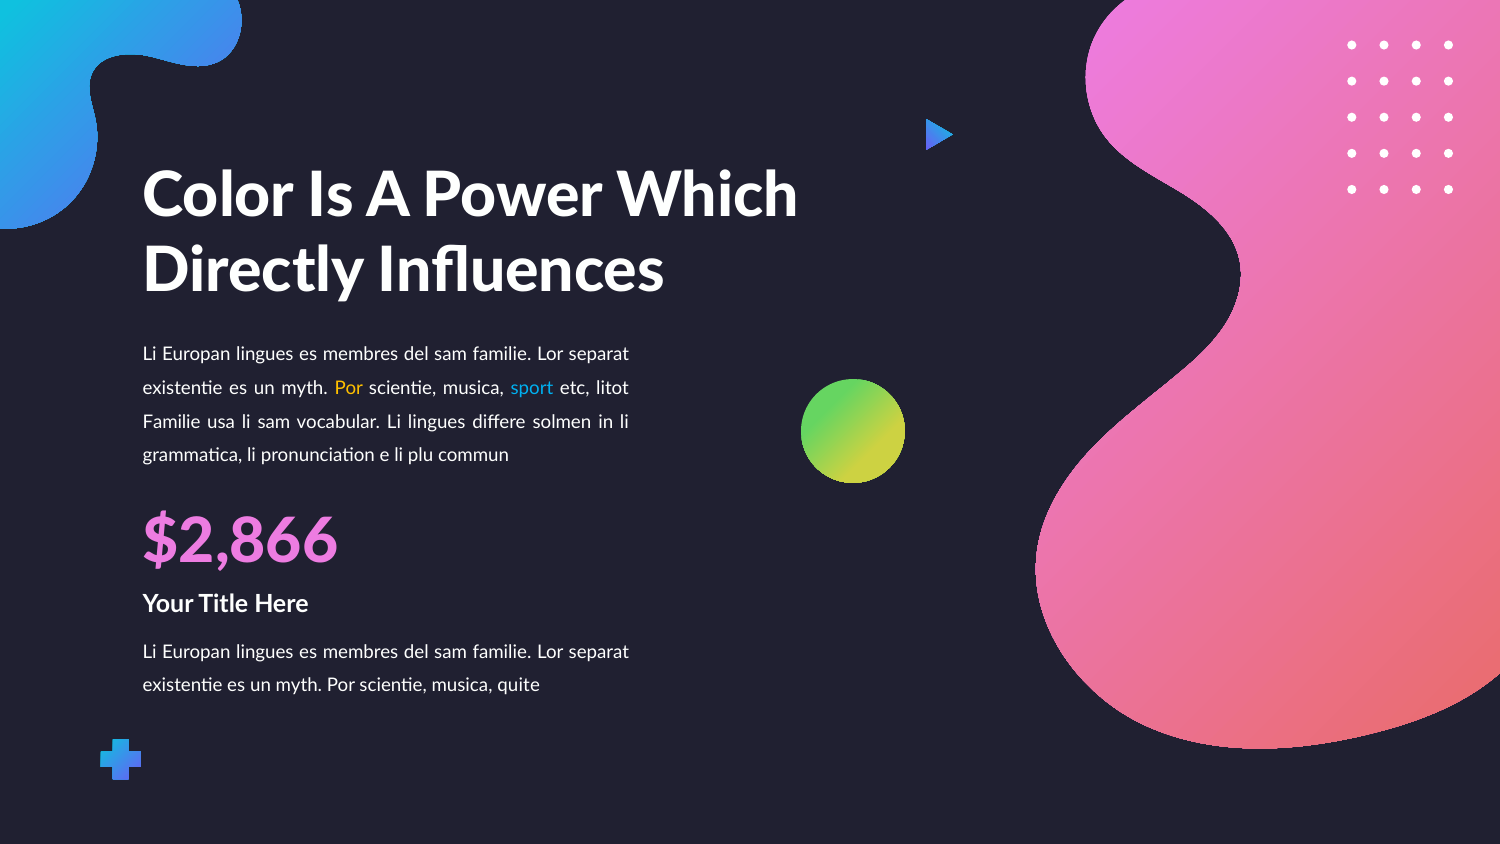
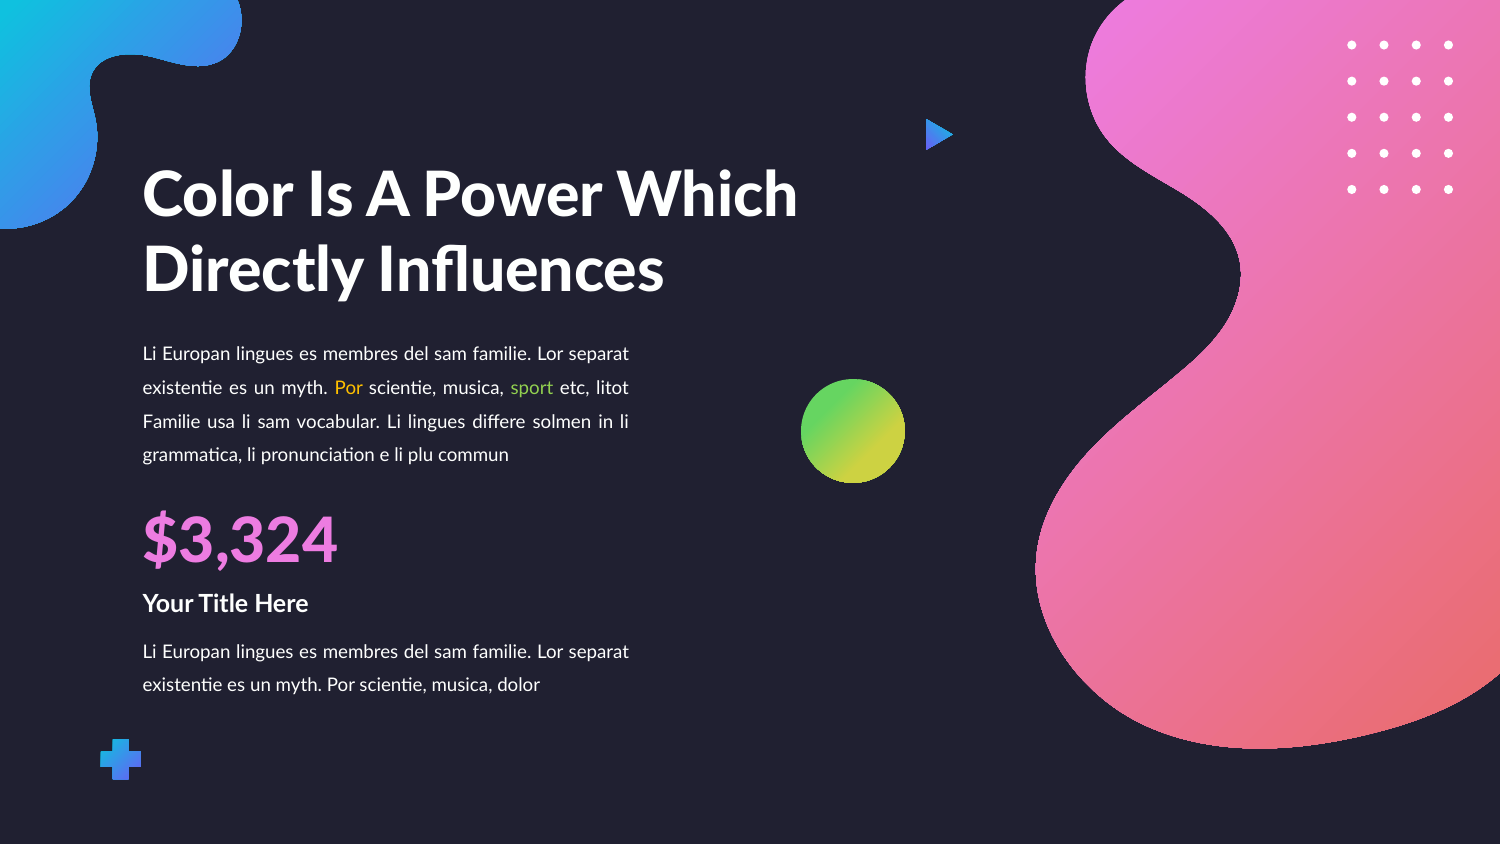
sport colour: light blue -> light green
$2,866: $2,866 -> $3,324
quite: quite -> dolor
